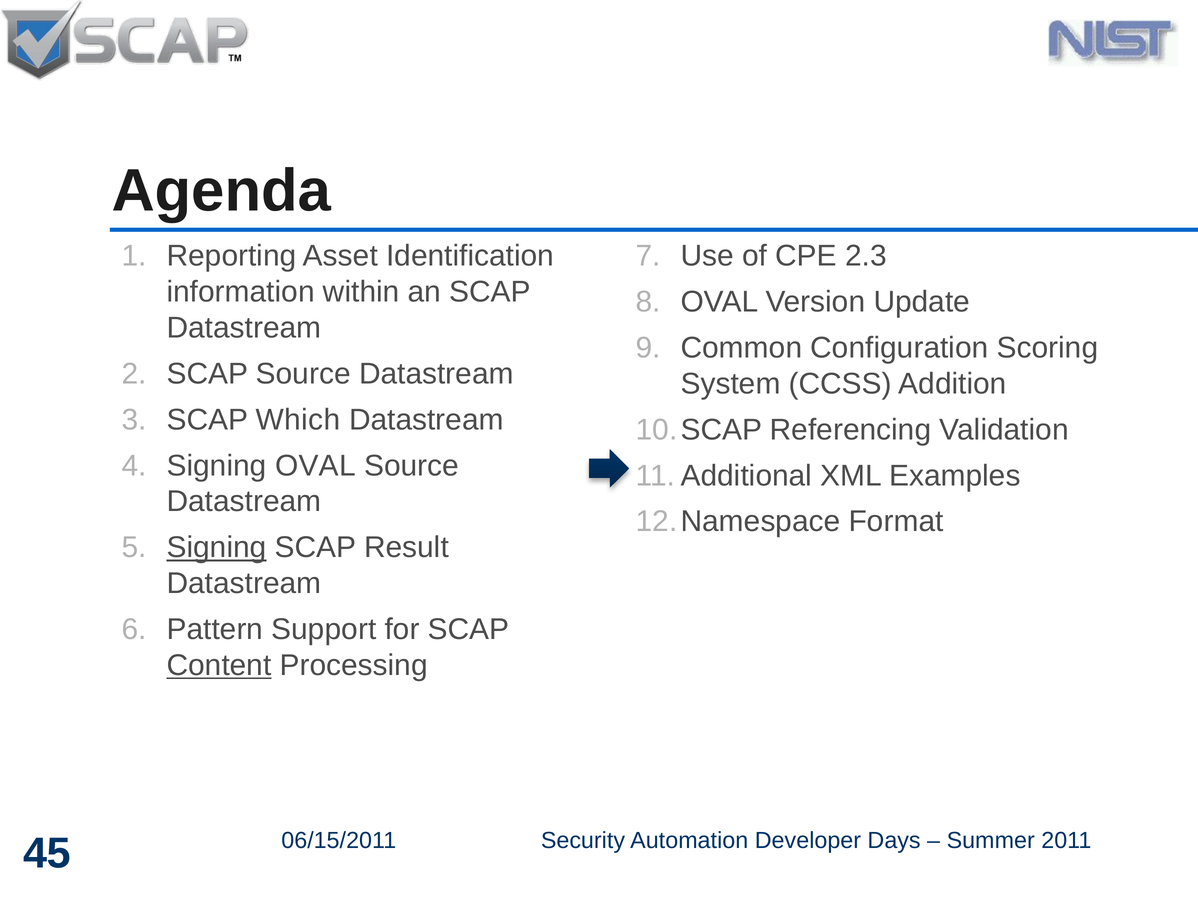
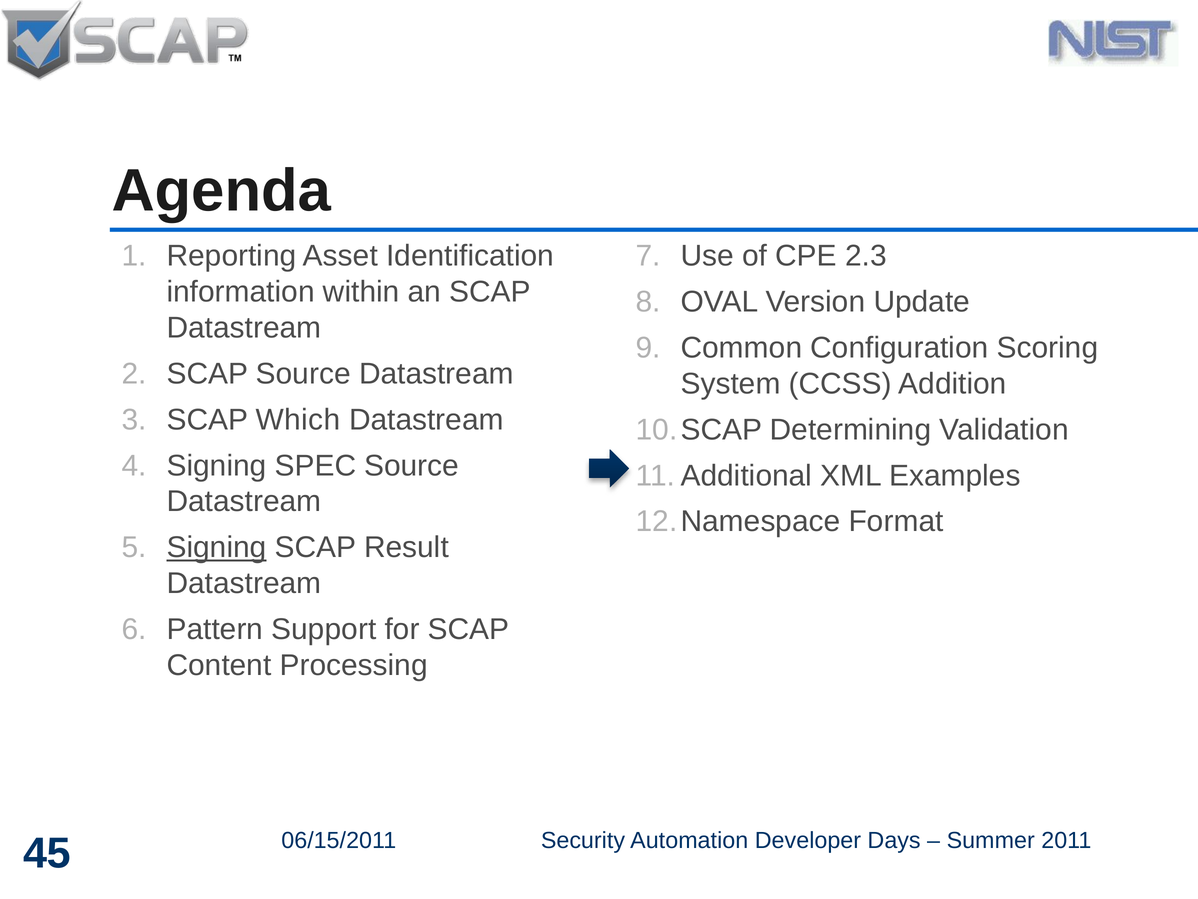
Referencing: Referencing -> Determining
Signing OVAL: OVAL -> SPEC
Content underline: present -> none
